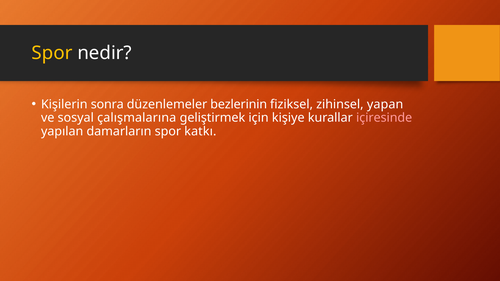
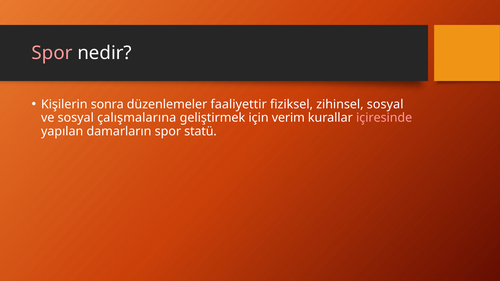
Spor at (52, 53) colour: yellow -> pink
bezlerinin: bezlerinin -> faaliyettir
zihinsel yapan: yapan -> sosyal
kişiye: kişiye -> verim
katkı: katkı -> statü
